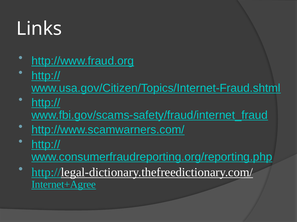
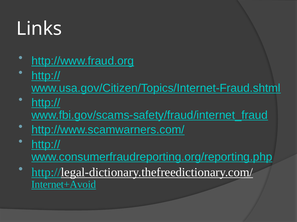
Internet+Agree: Internet+Agree -> Internet+Avoid
